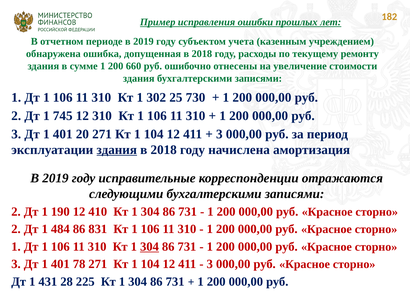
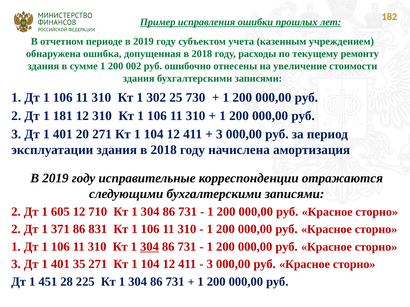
660: 660 -> 002
745: 745 -> 181
здания at (117, 150) underline: present -> none
190: 190 -> 605
410: 410 -> 710
484: 484 -> 371
78: 78 -> 35
431: 431 -> 451
